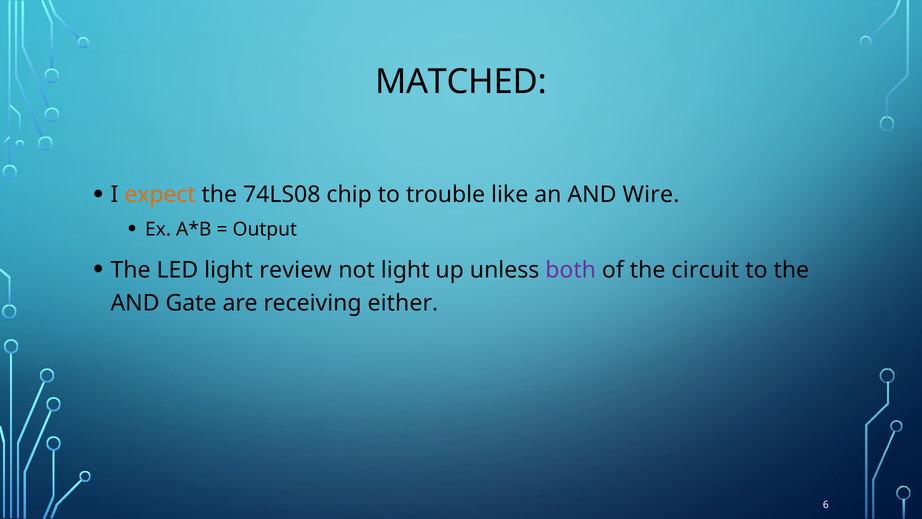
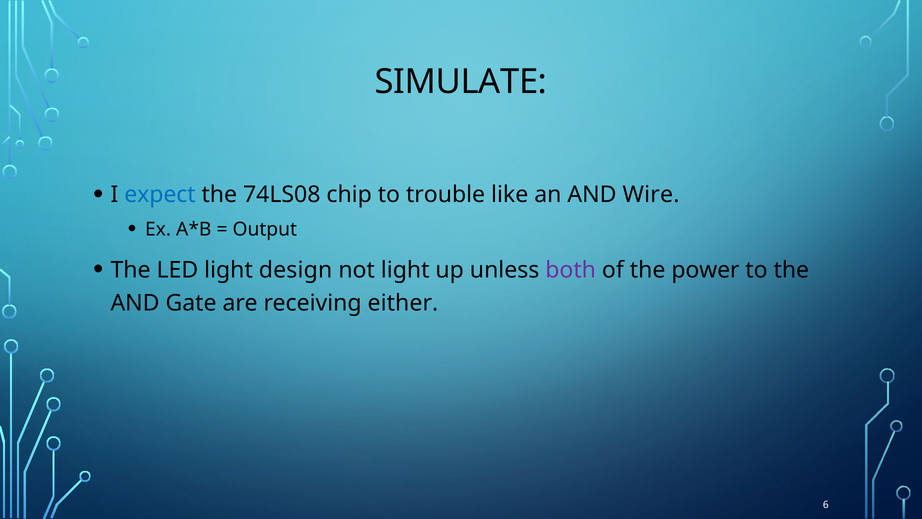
MATCHED: MATCHED -> SIMULATE
expect colour: orange -> blue
review: review -> design
circuit: circuit -> power
